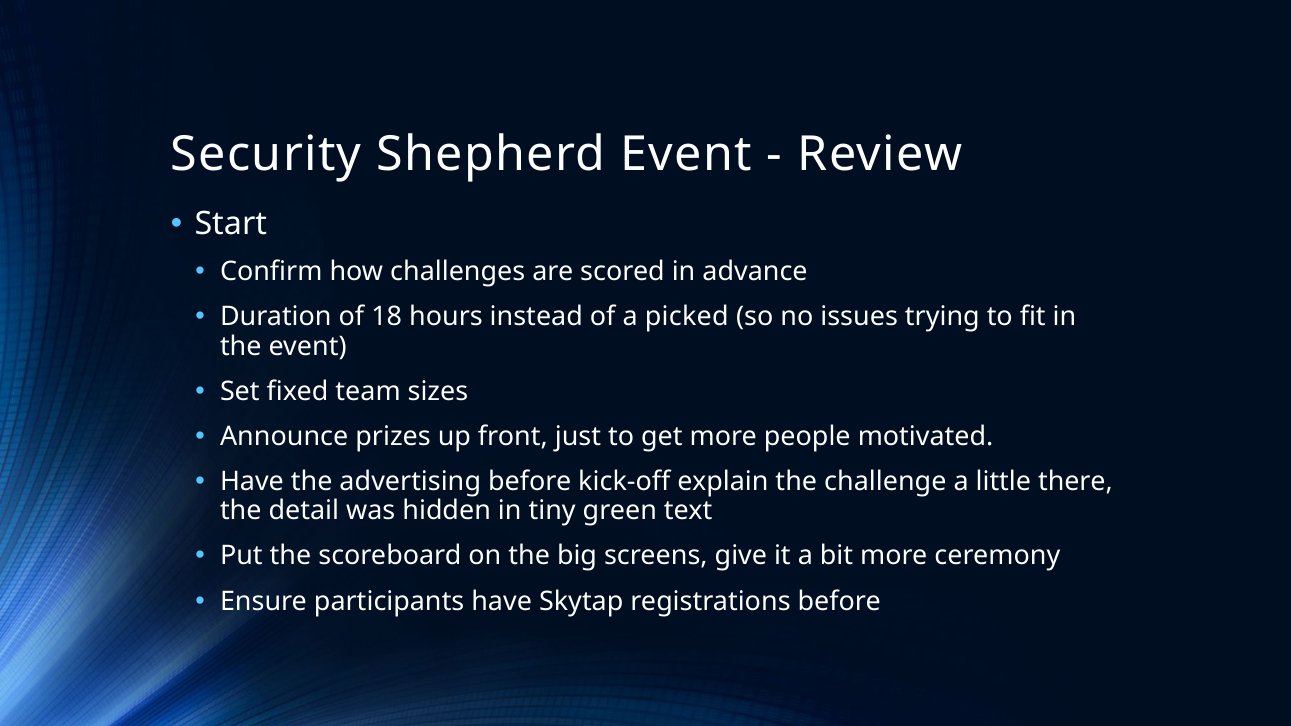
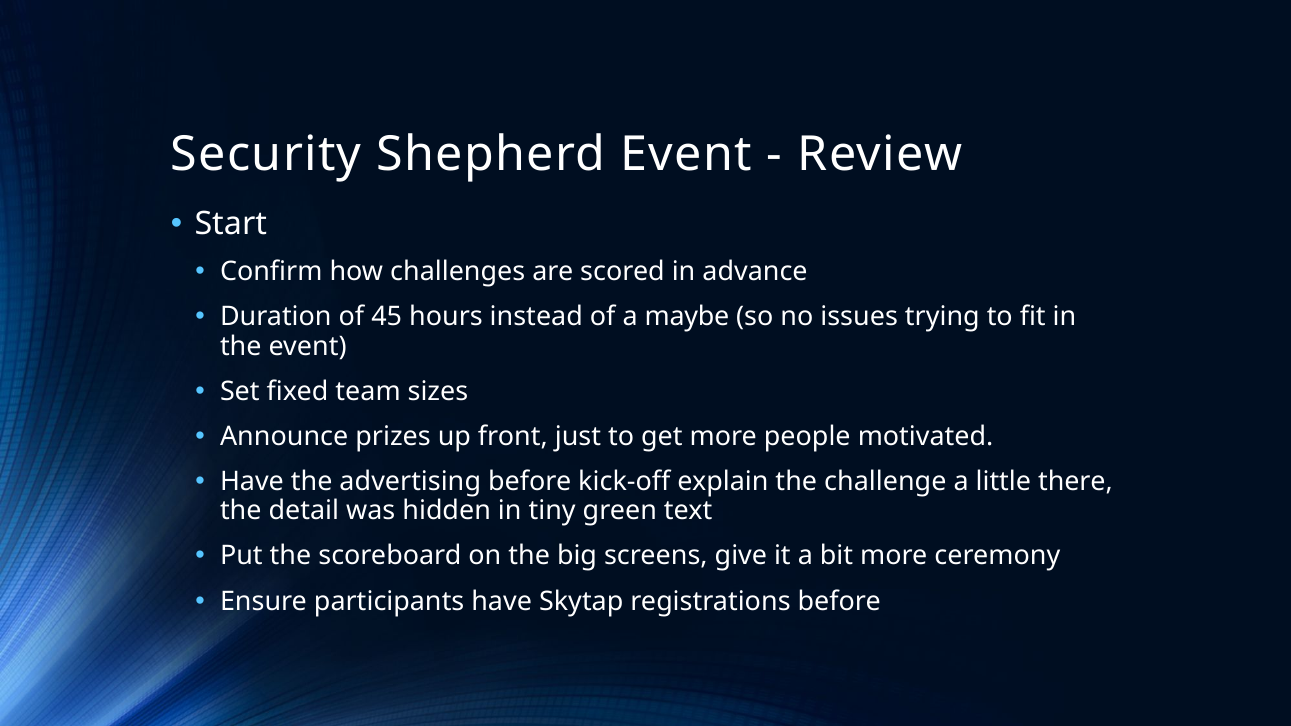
18: 18 -> 45
picked: picked -> maybe
